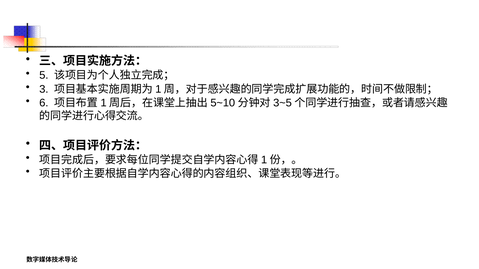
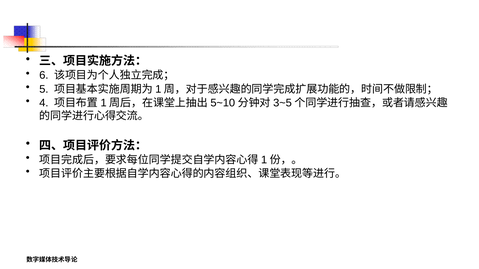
5: 5 -> 6
3: 3 -> 5
6: 6 -> 4
